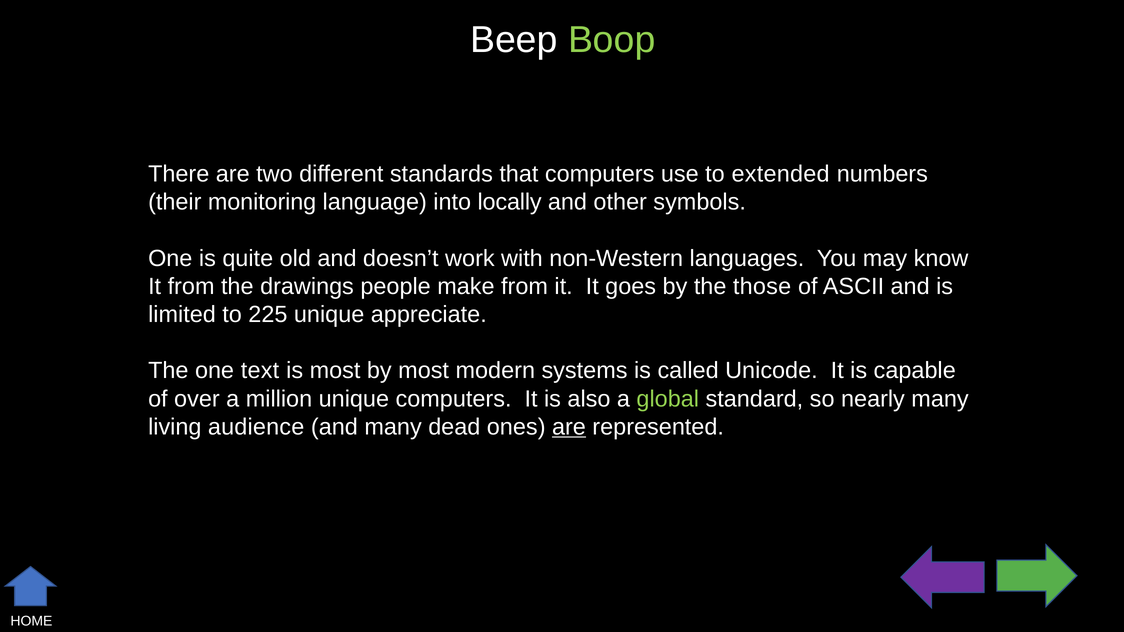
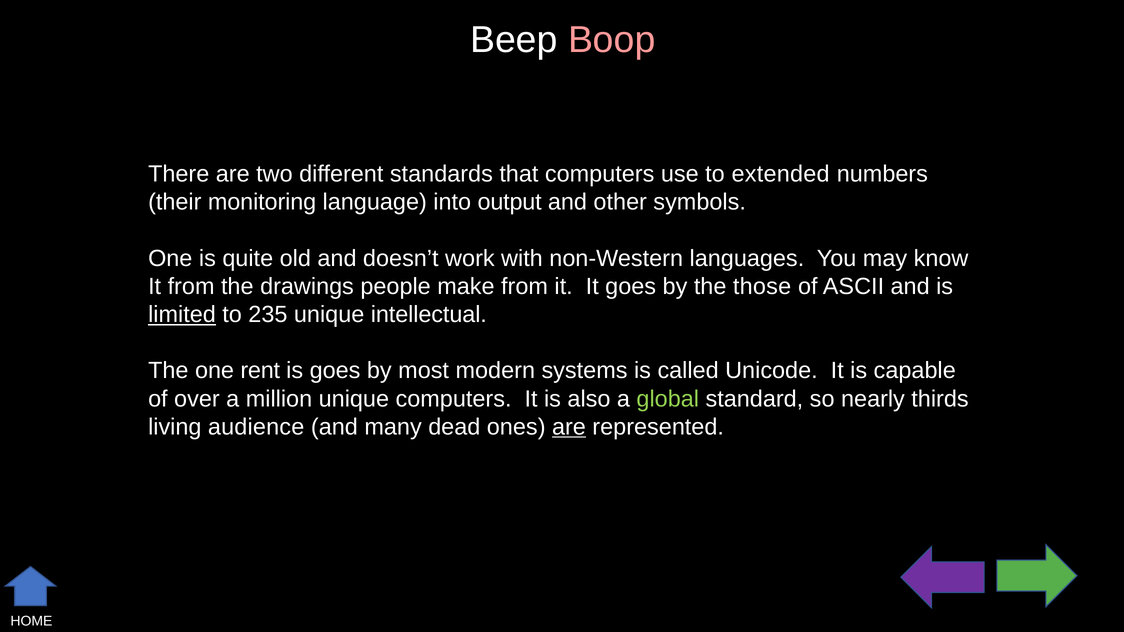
Boop colour: light green -> pink
locally: locally -> output
limited underline: none -> present
225: 225 -> 235
appreciate: appreciate -> intellectual
text: text -> rent
is most: most -> goes
nearly many: many -> thirds
